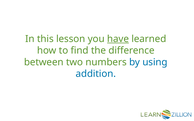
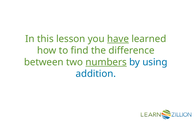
numbers underline: none -> present
